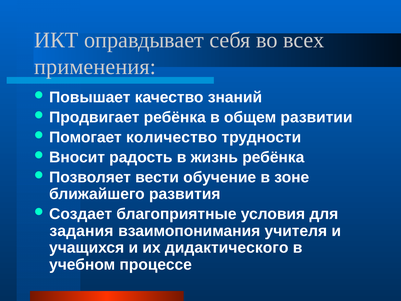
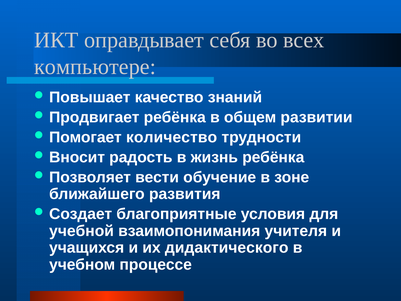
применения: применения -> компьютере
задания: задания -> учебной
